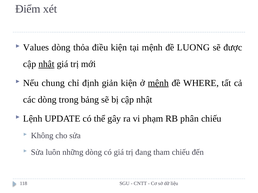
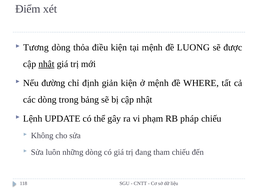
Values: Values -> Tương
chung: chung -> đường
mệnh at (158, 83) underline: present -> none
phân: phân -> pháp
